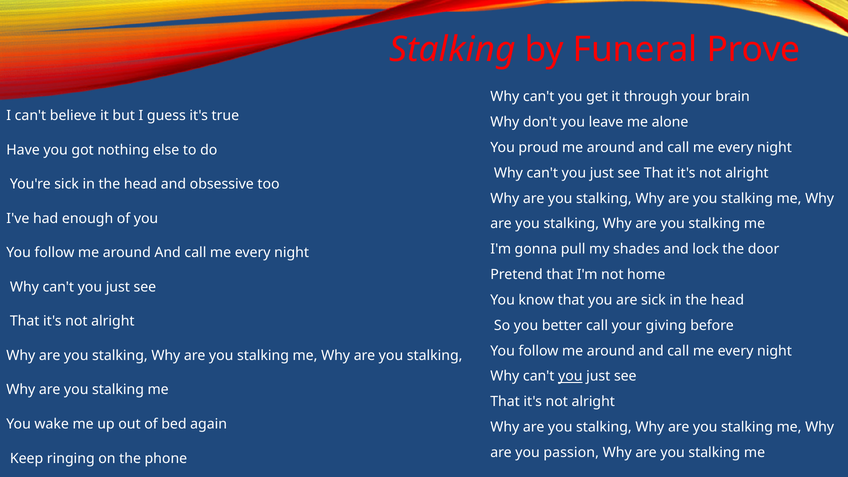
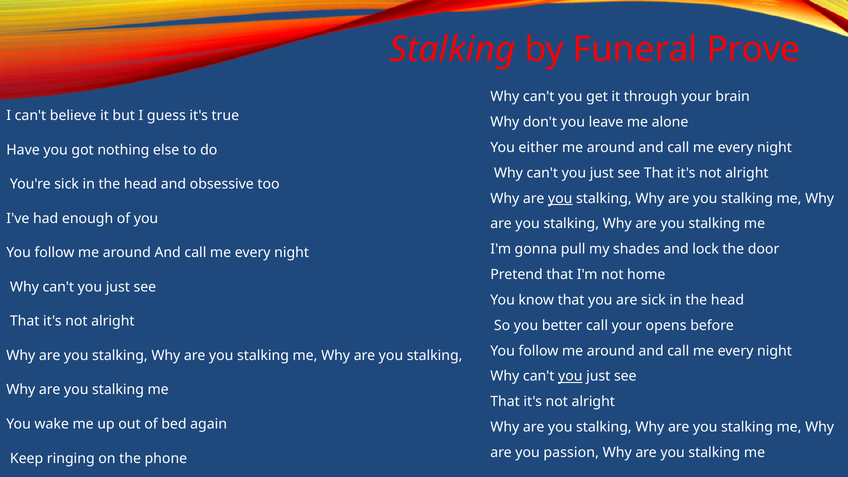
proud: proud -> either
you at (560, 198) underline: none -> present
giving: giving -> opens
